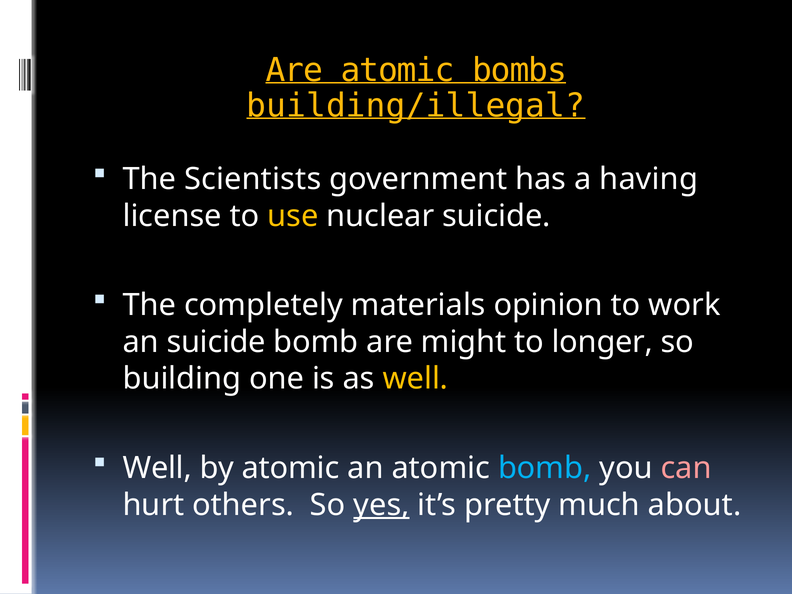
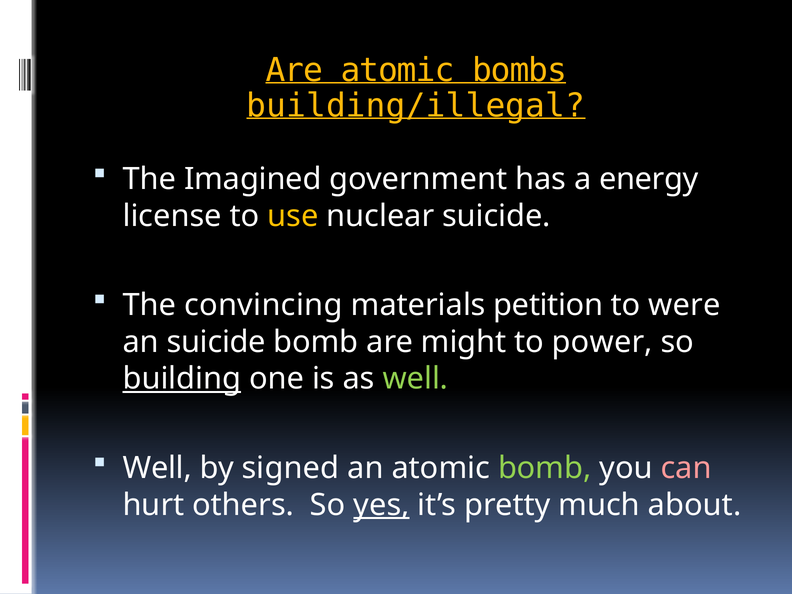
Scientists: Scientists -> Imagined
having: having -> energy
completely: completely -> convincing
opinion: opinion -> petition
work: work -> were
longer: longer -> power
building underline: none -> present
well at (415, 379) colour: yellow -> light green
by atomic: atomic -> signed
bomb at (545, 468) colour: light blue -> light green
